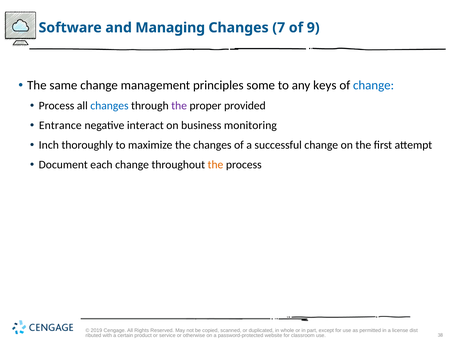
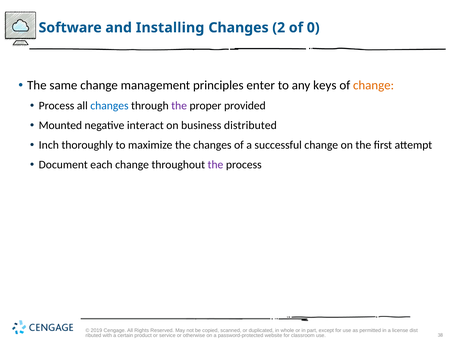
Managing: Managing -> Installing
7: 7 -> 2
9: 9 -> 0
some: some -> enter
change at (374, 85) colour: blue -> orange
Entrance: Entrance -> Mounted
monitoring: monitoring -> distributed
the at (215, 165) colour: orange -> purple
